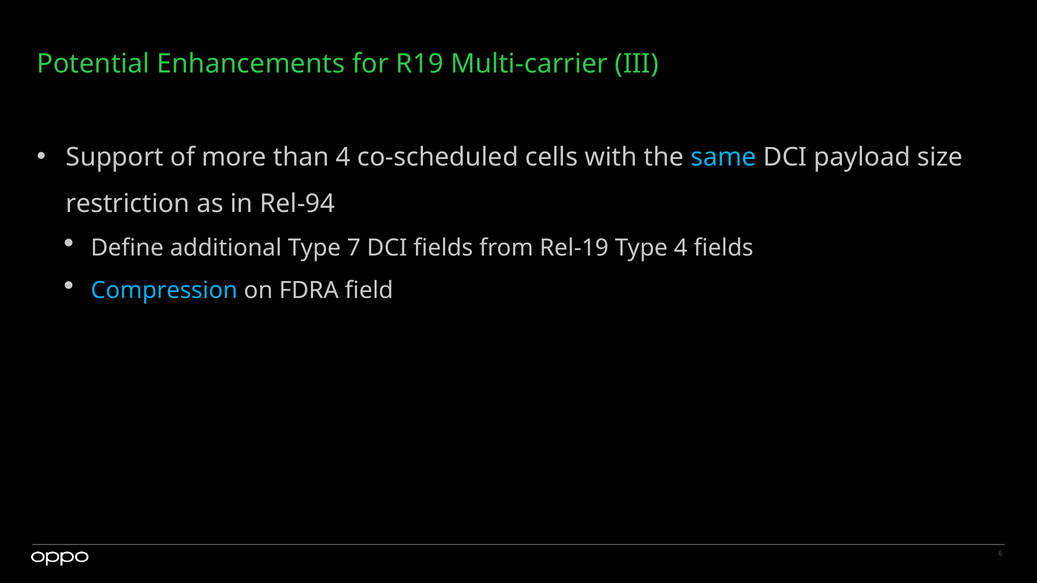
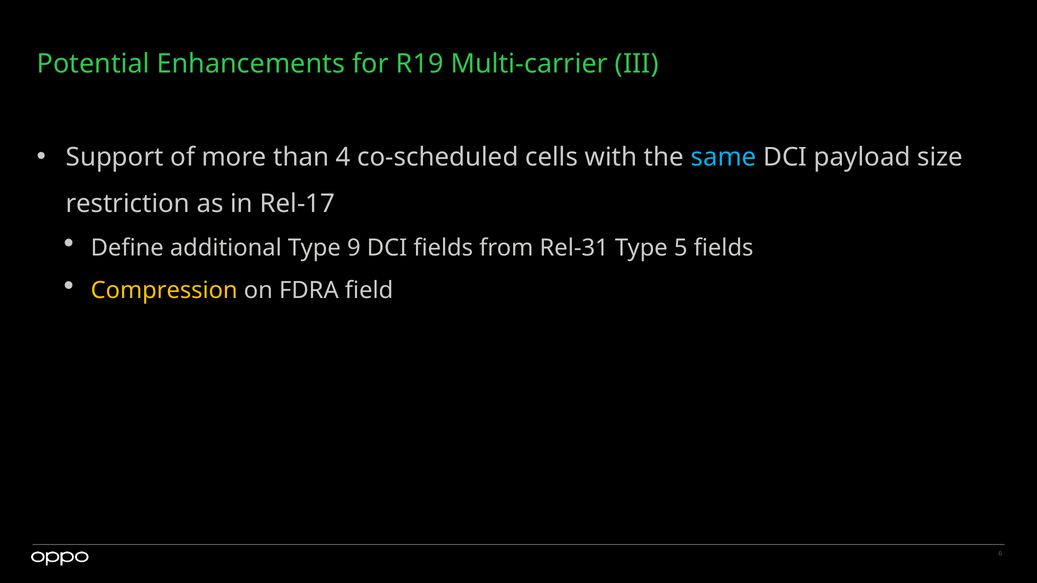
Rel-94: Rel-94 -> Rel-17
7: 7 -> 9
Rel-19: Rel-19 -> Rel-31
Type 4: 4 -> 5
Compression colour: light blue -> yellow
